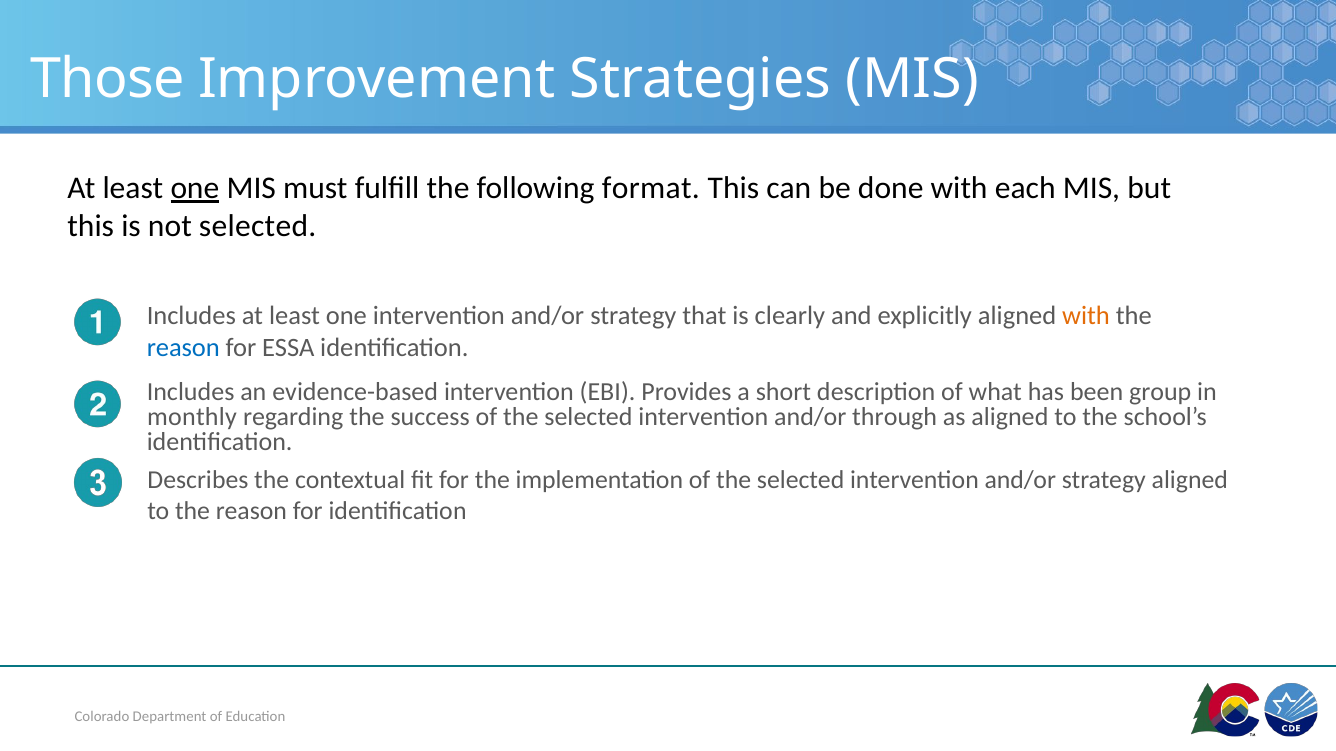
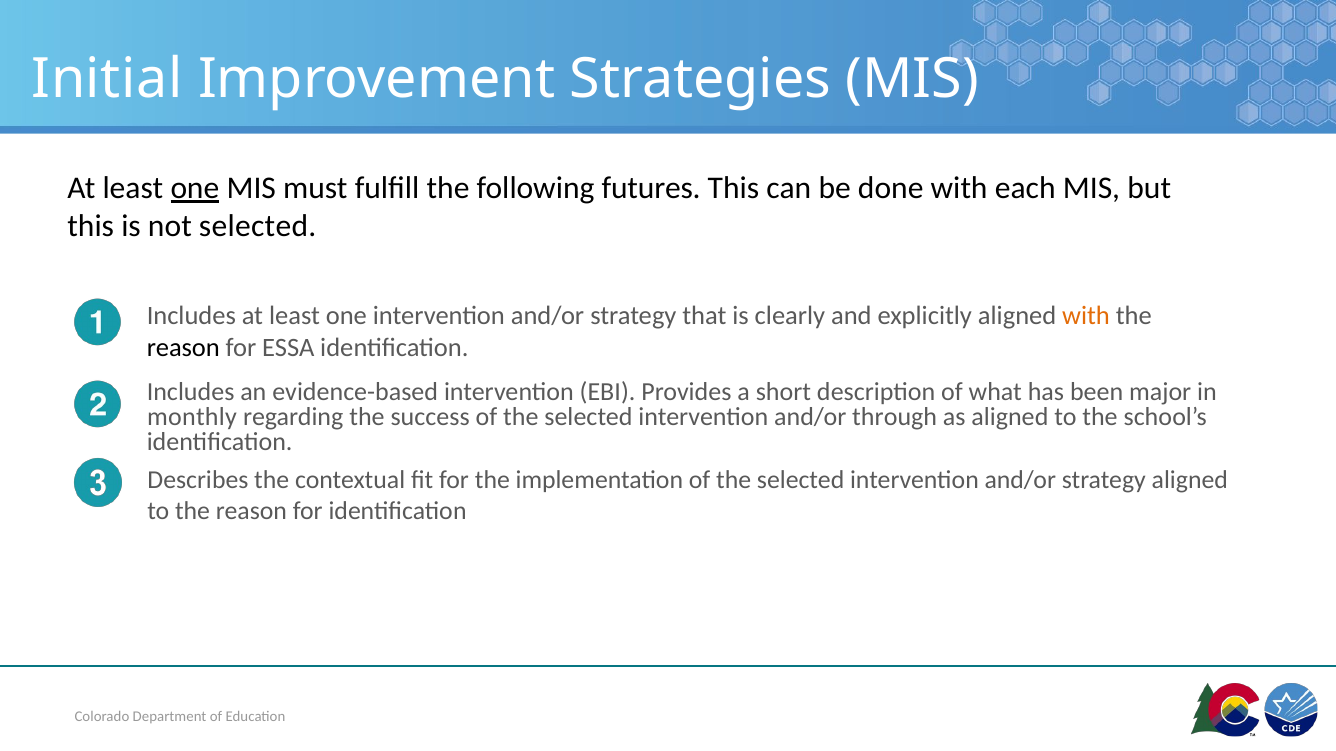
Those: Those -> Initial
format: format -> futures
reason at (183, 348) colour: blue -> black
group: group -> major
